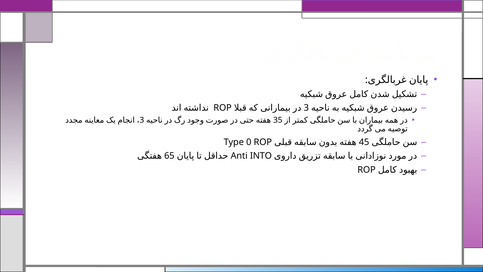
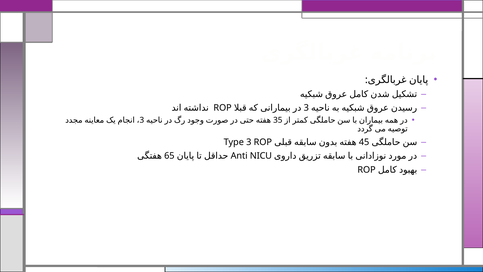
Type 0: 0 -> 3
INTO: INTO -> NICU
